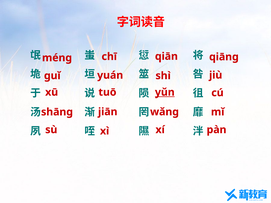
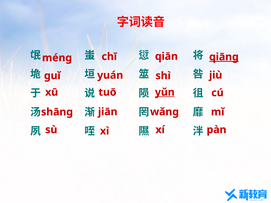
qiāng underline: none -> present
